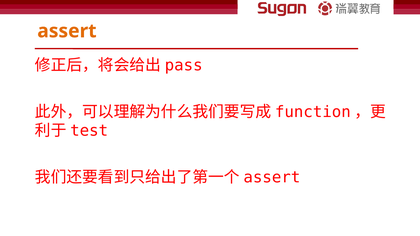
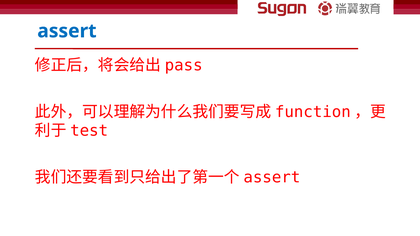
assert colour: orange -> blue
